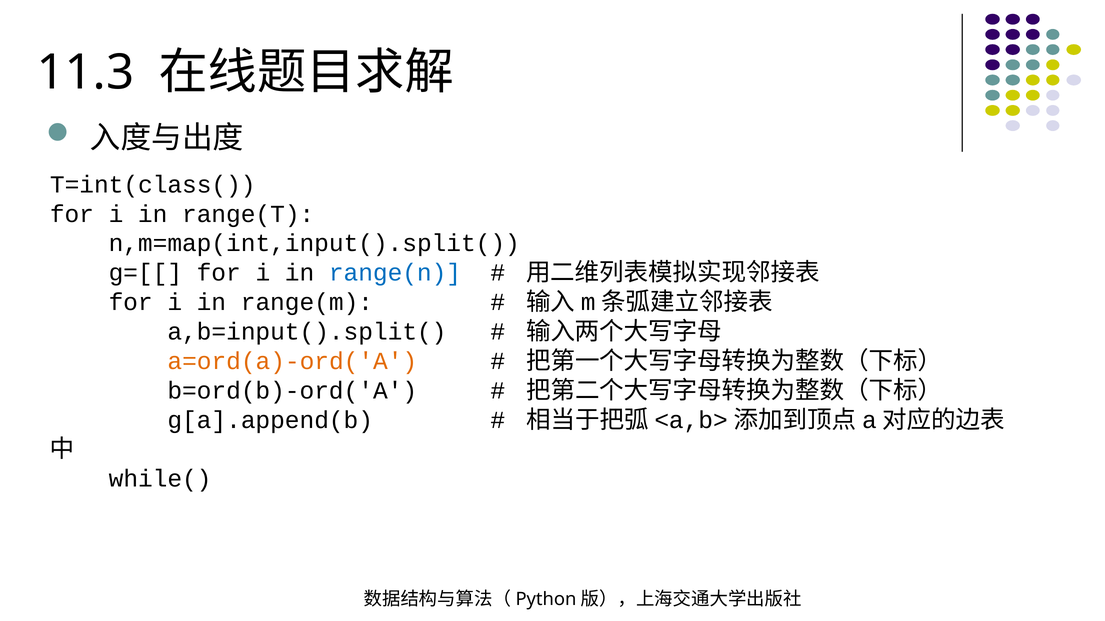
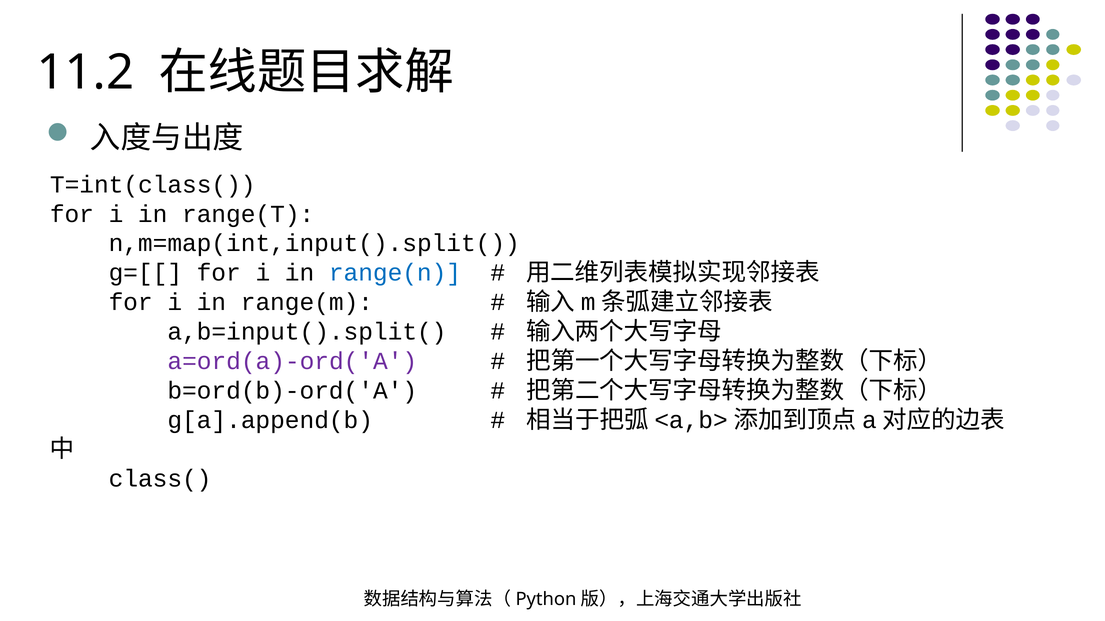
11.3: 11.3 -> 11.2
a=ord(a)-ord('A colour: orange -> purple
while(: while( -> class(
